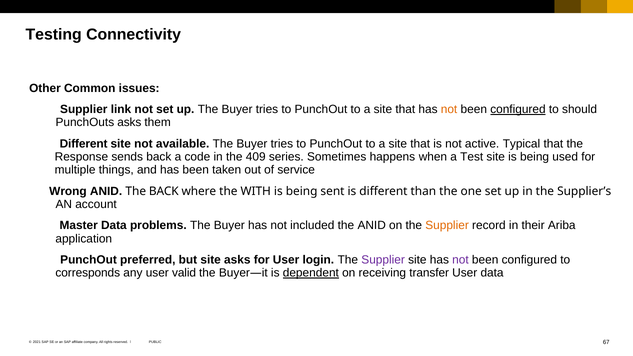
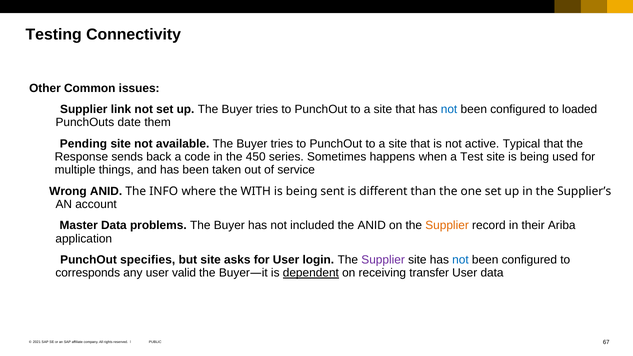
not at (449, 109) colour: orange -> blue
configured at (518, 109) underline: present -> none
should: should -> loaded
PunchOuts asks: asks -> date
Different at (84, 144): Different -> Pending
409: 409 -> 450
The BACK: BACK -> INFO
preferred: preferred -> specifies
not at (460, 260) colour: purple -> blue
